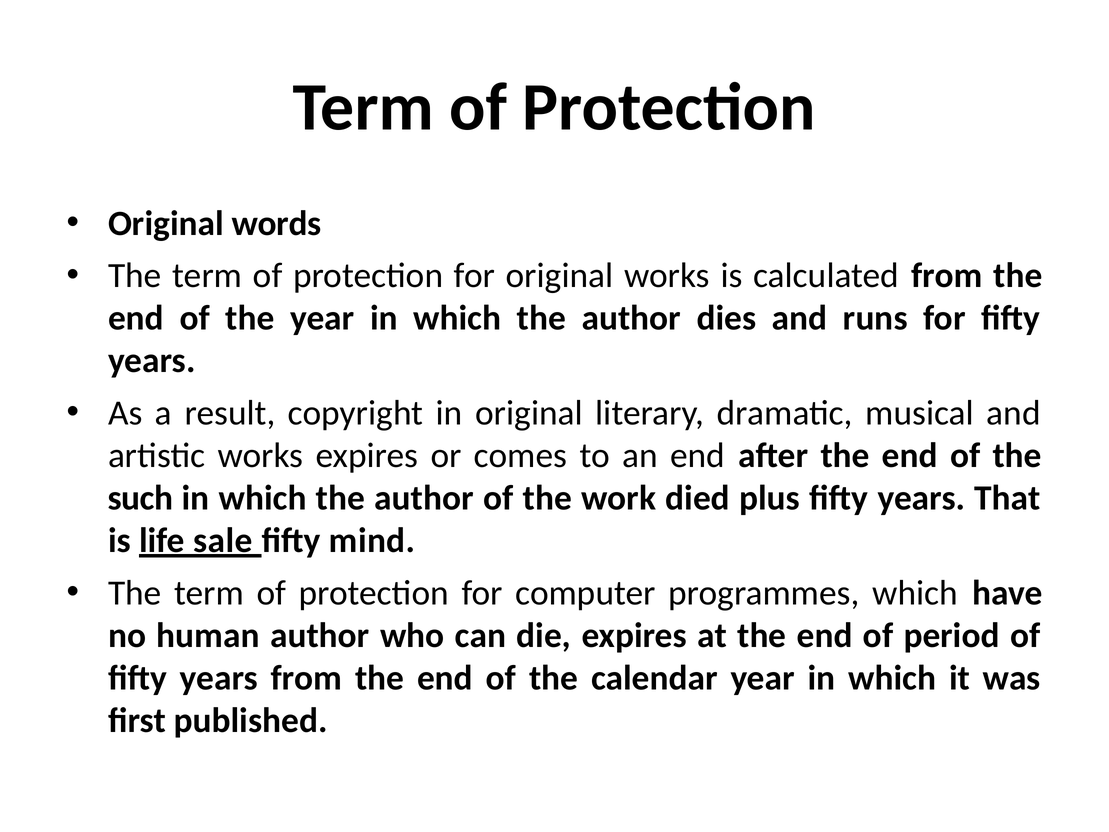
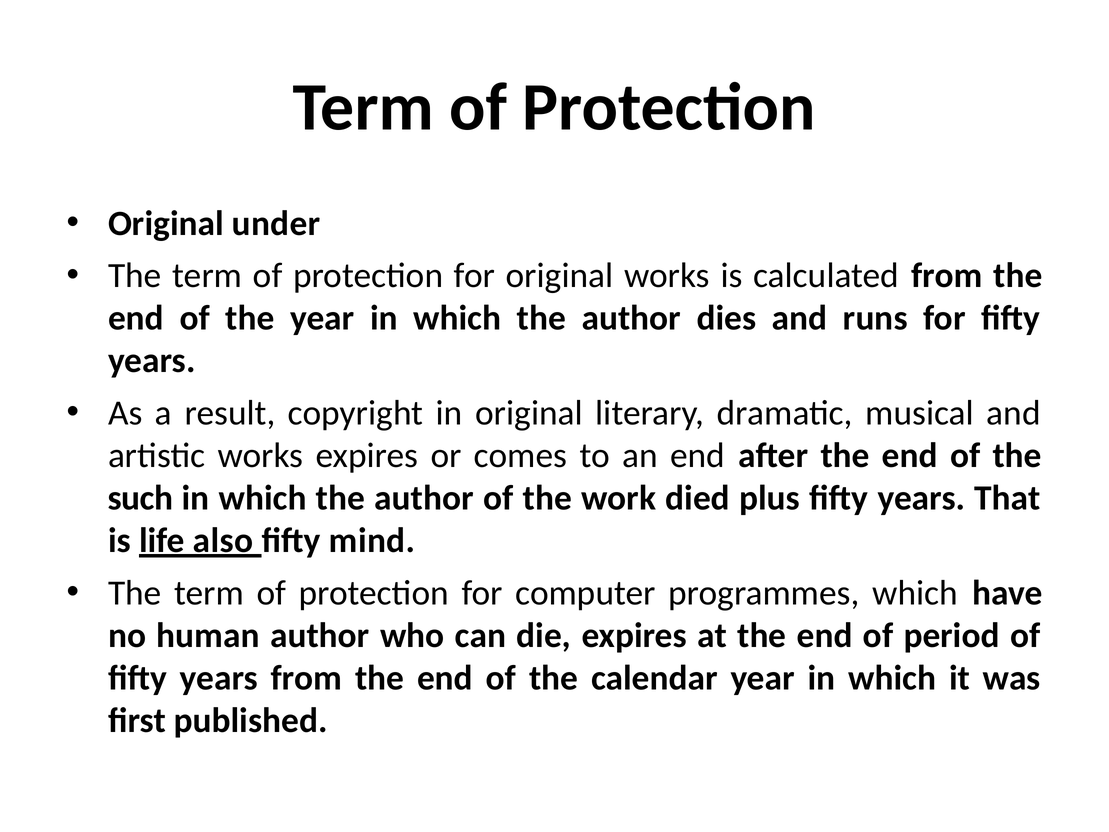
words: words -> under
sale: sale -> also
